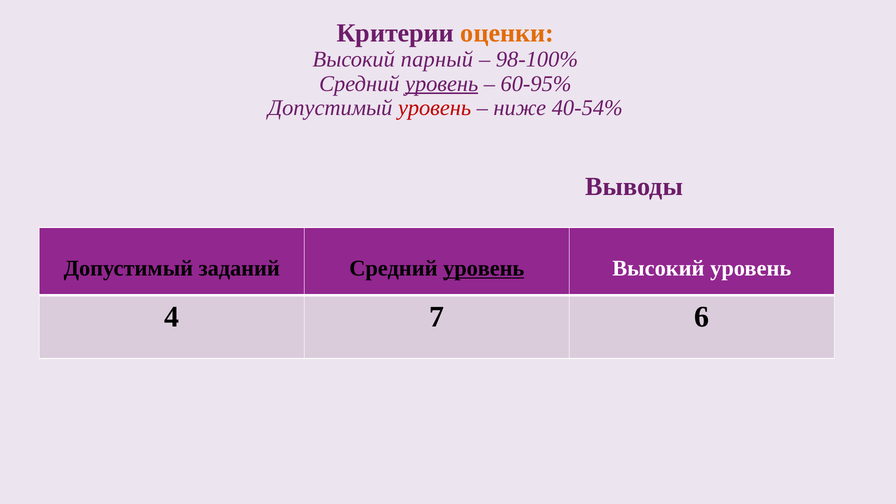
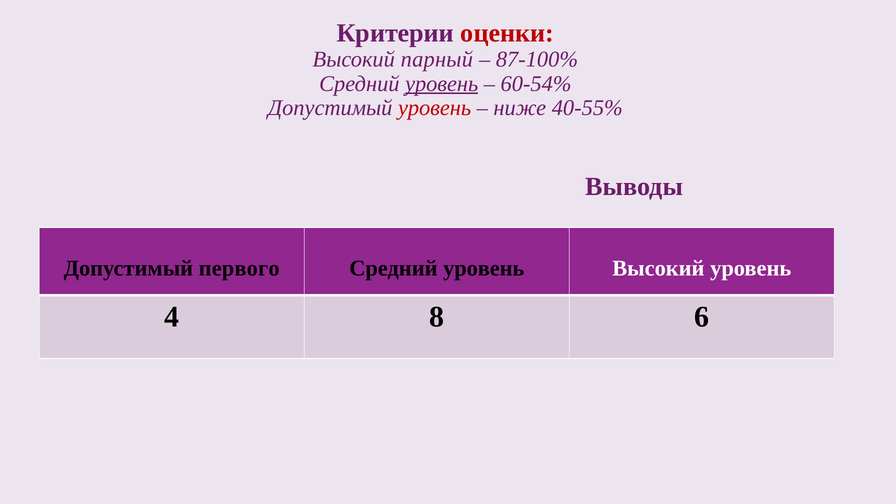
оценки colour: orange -> red
98-100%: 98-100% -> 87-100%
60-95%: 60-95% -> 60-54%
40-54%: 40-54% -> 40-55%
заданий: заданий -> первого
уровень at (484, 268) underline: present -> none
7: 7 -> 8
